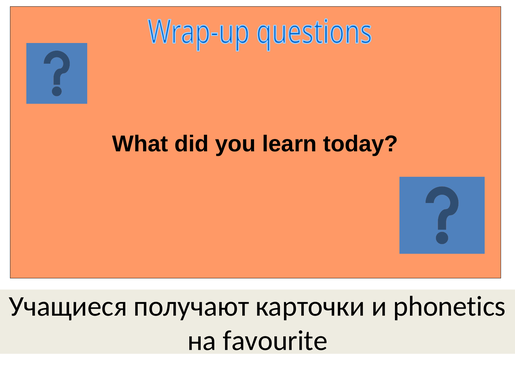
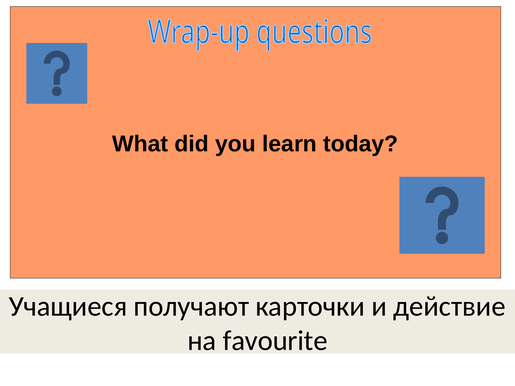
phonetics: phonetics -> действие
